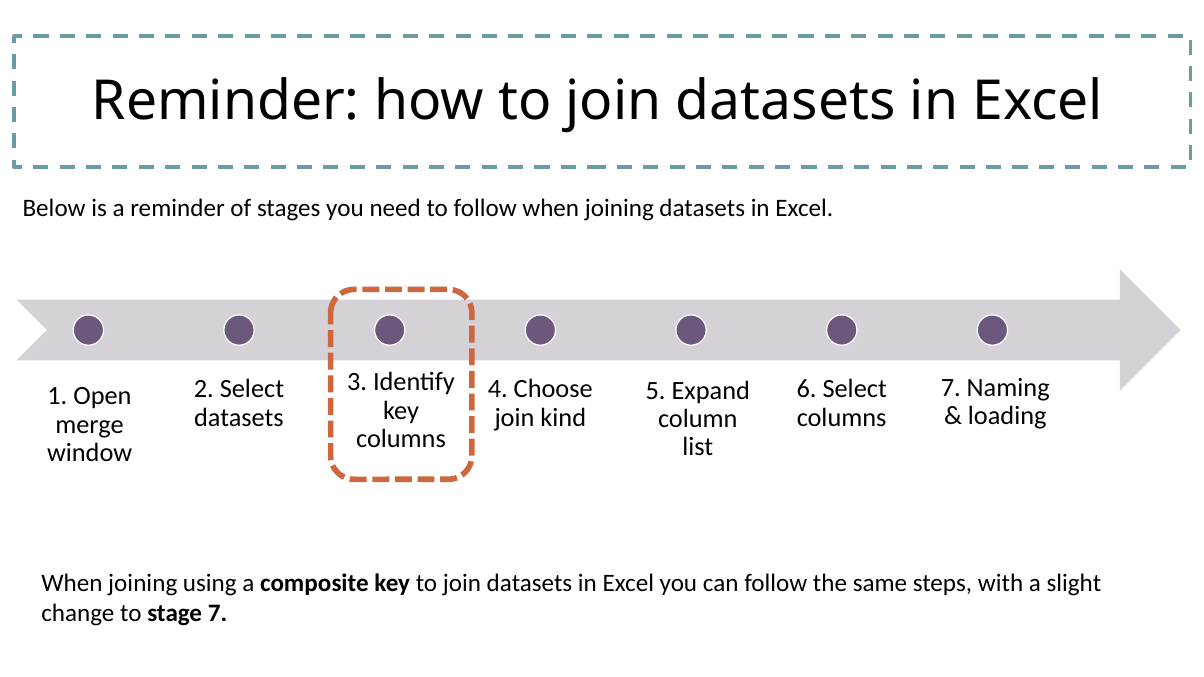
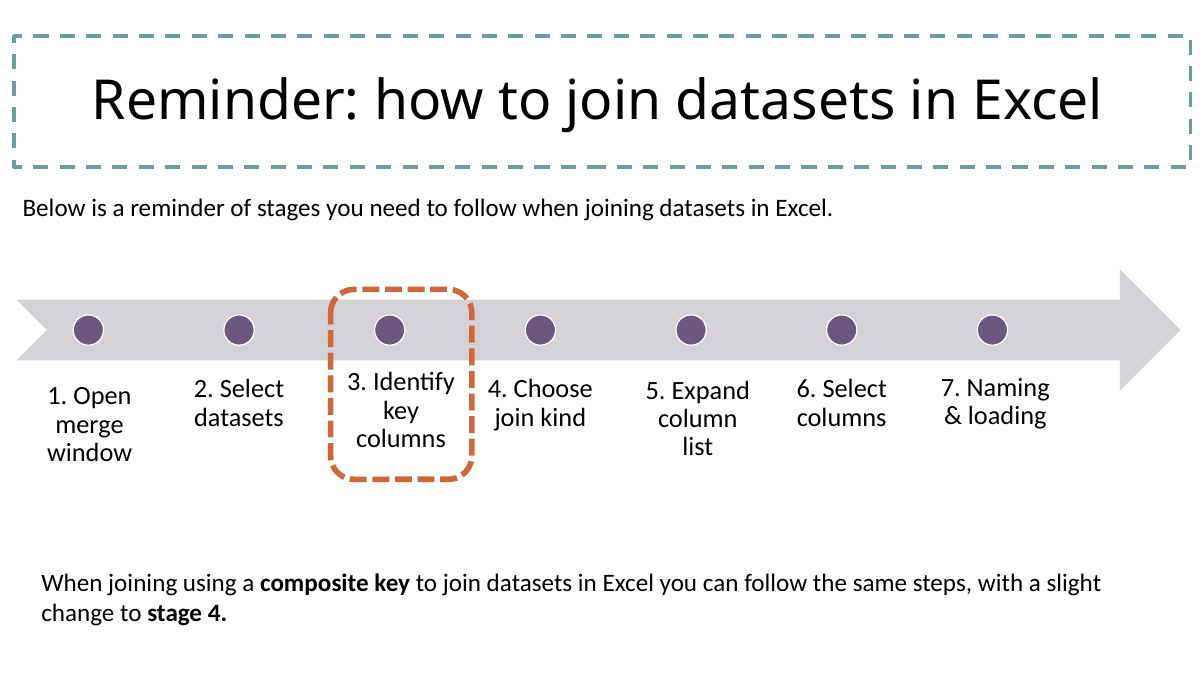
stage 7: 7 -> 4
